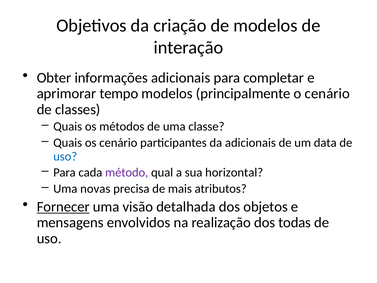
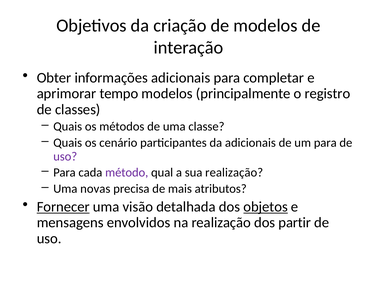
o cenário: cenário -> registro
um data: data -> para
uso at (65, 156) colour: blue -> purple
sua horizontal: horizontal -> realização
objetos underline: none -> present
todas: todas -> partir
